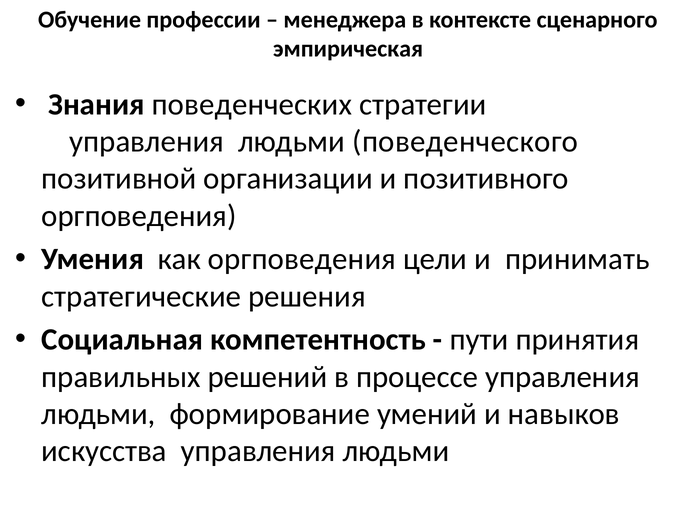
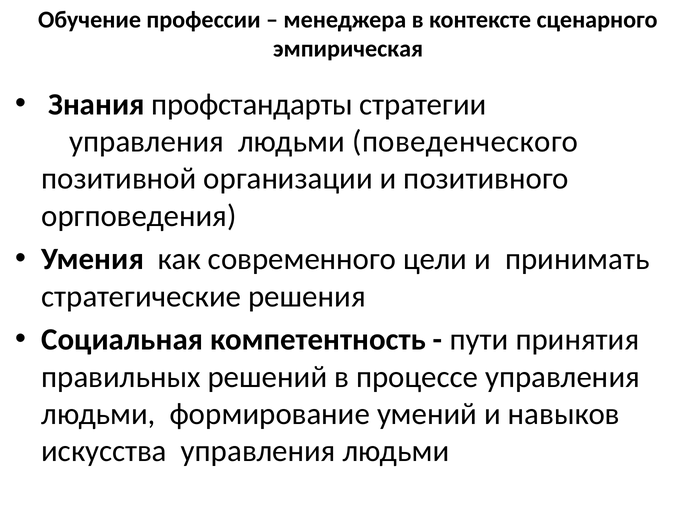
поведенческих: поведенческих -> профстандарты
как оргповедения: оргповедения -> современного
